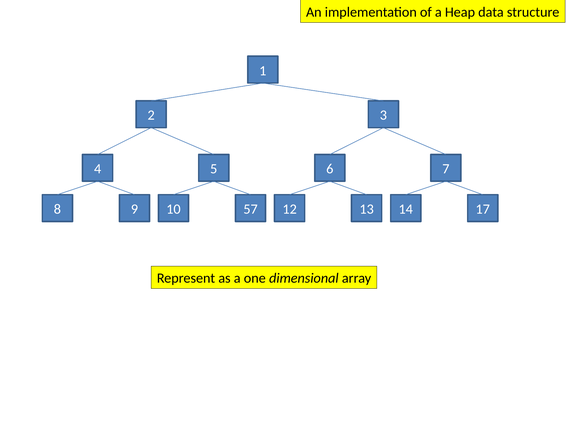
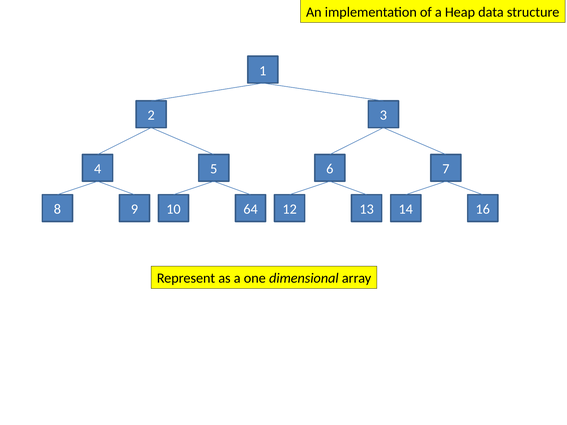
57: 57 -> 64
17: 17 -> 16
